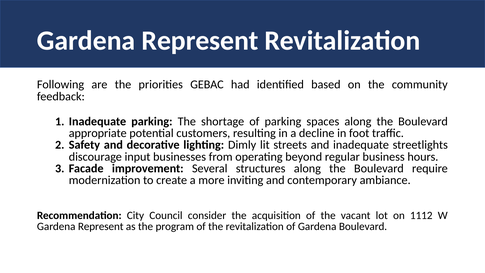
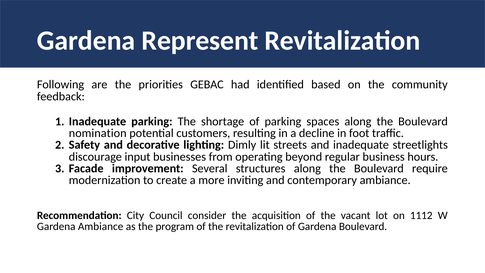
appropriate: appropriate -> nomination
Represent at (101, 226): Represent -> Ambiance
